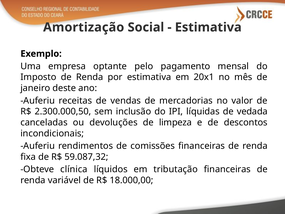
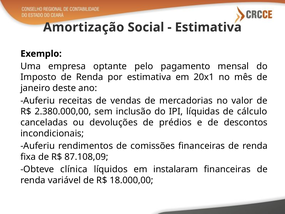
2.300.000,50: 2.300.000,50 -> 2.380.000,00
vedada: vedada -> cálculo
limpeza: limpeza -> prédios
59.087,32: 59.087,32 -> 87.108,09
tributação: tributação -> instalaram
